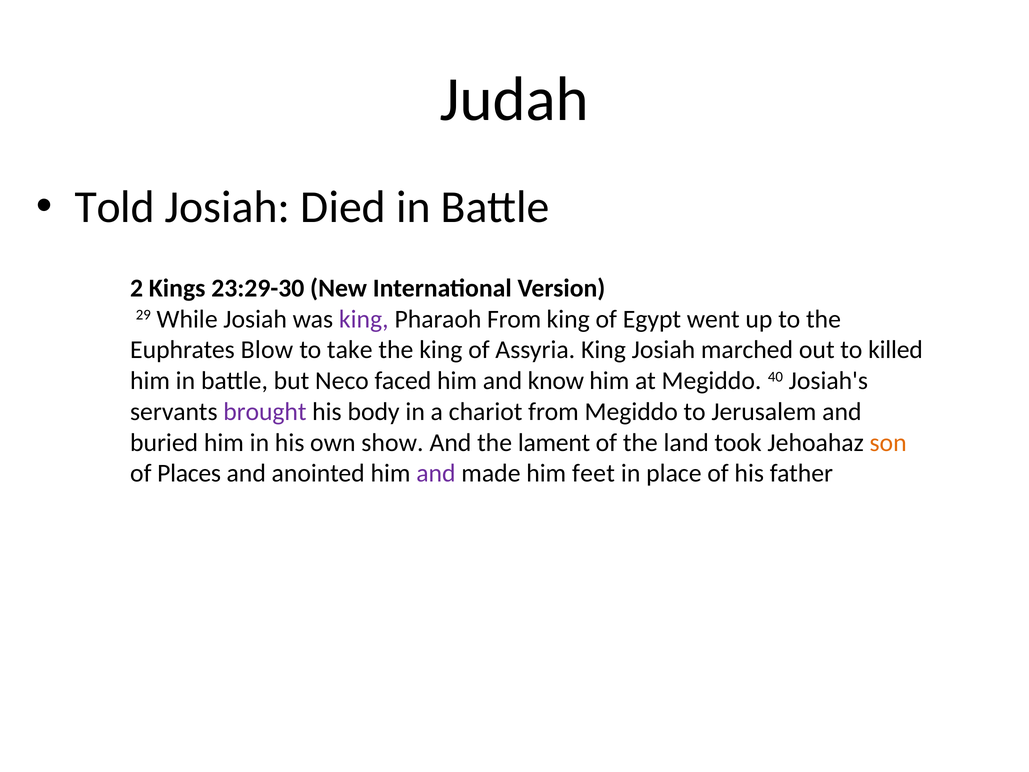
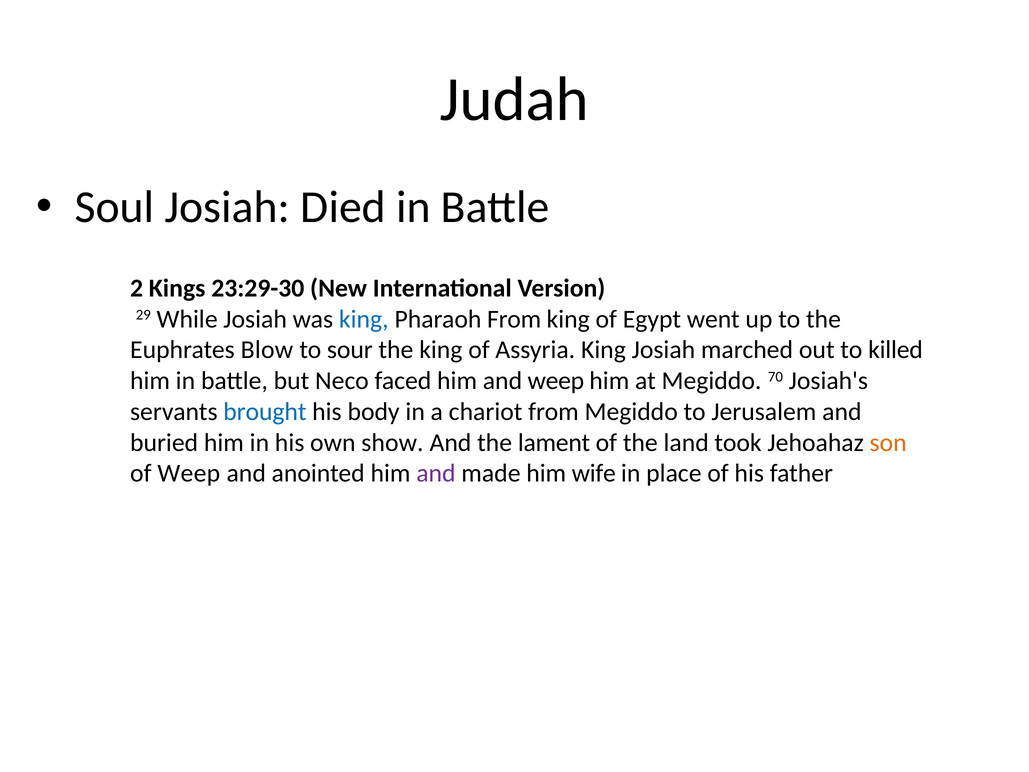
Told: Told -> Soul
king at (364, 319) colour: purple -> blue
take: take -> sour
and know: know -> weep
40: 40 -> 70
brought colour: purple -> blue
of Places: Places -> Weep
feet: feet -> wife
